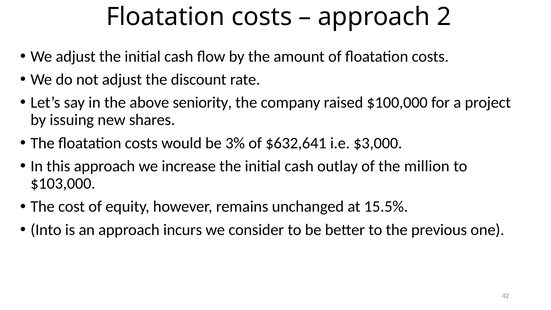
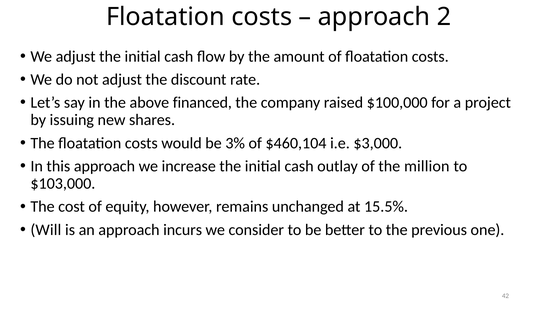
seniority: seniority -> financed
$632,641: $632,641 -> $460,104
Into: Into -> Will
